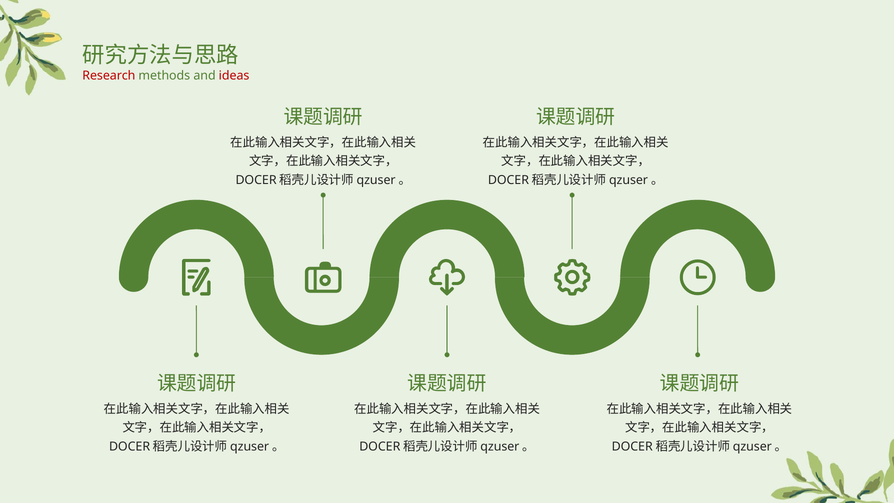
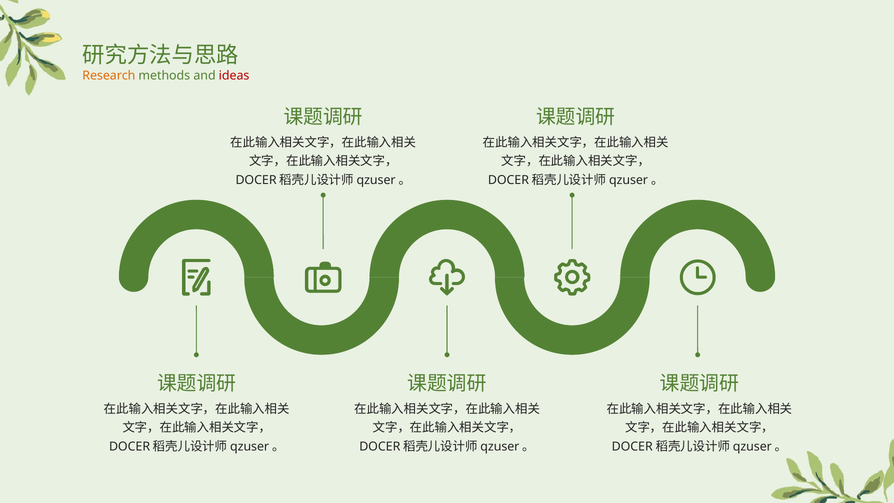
Research colour: red -> orange
